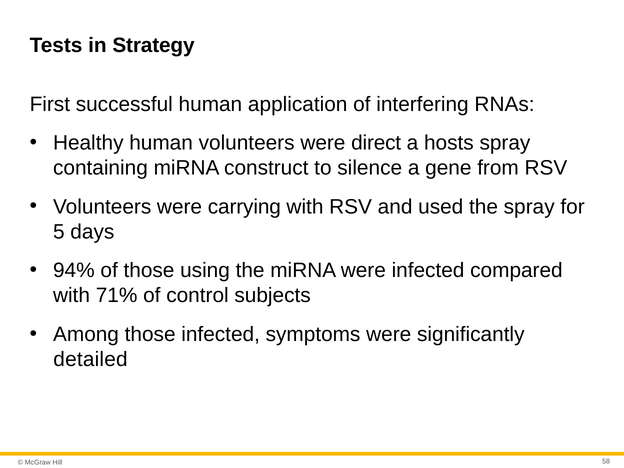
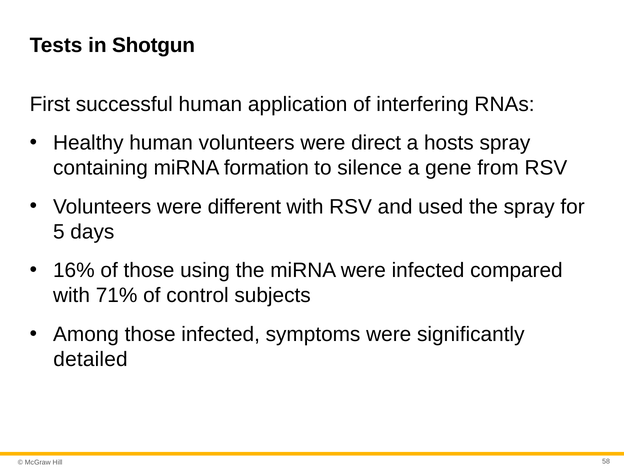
Strategy: Strategy -> Shotgun
construct: construct -> formation
carrying: carrying -> different
94%: 94% -> 16%
